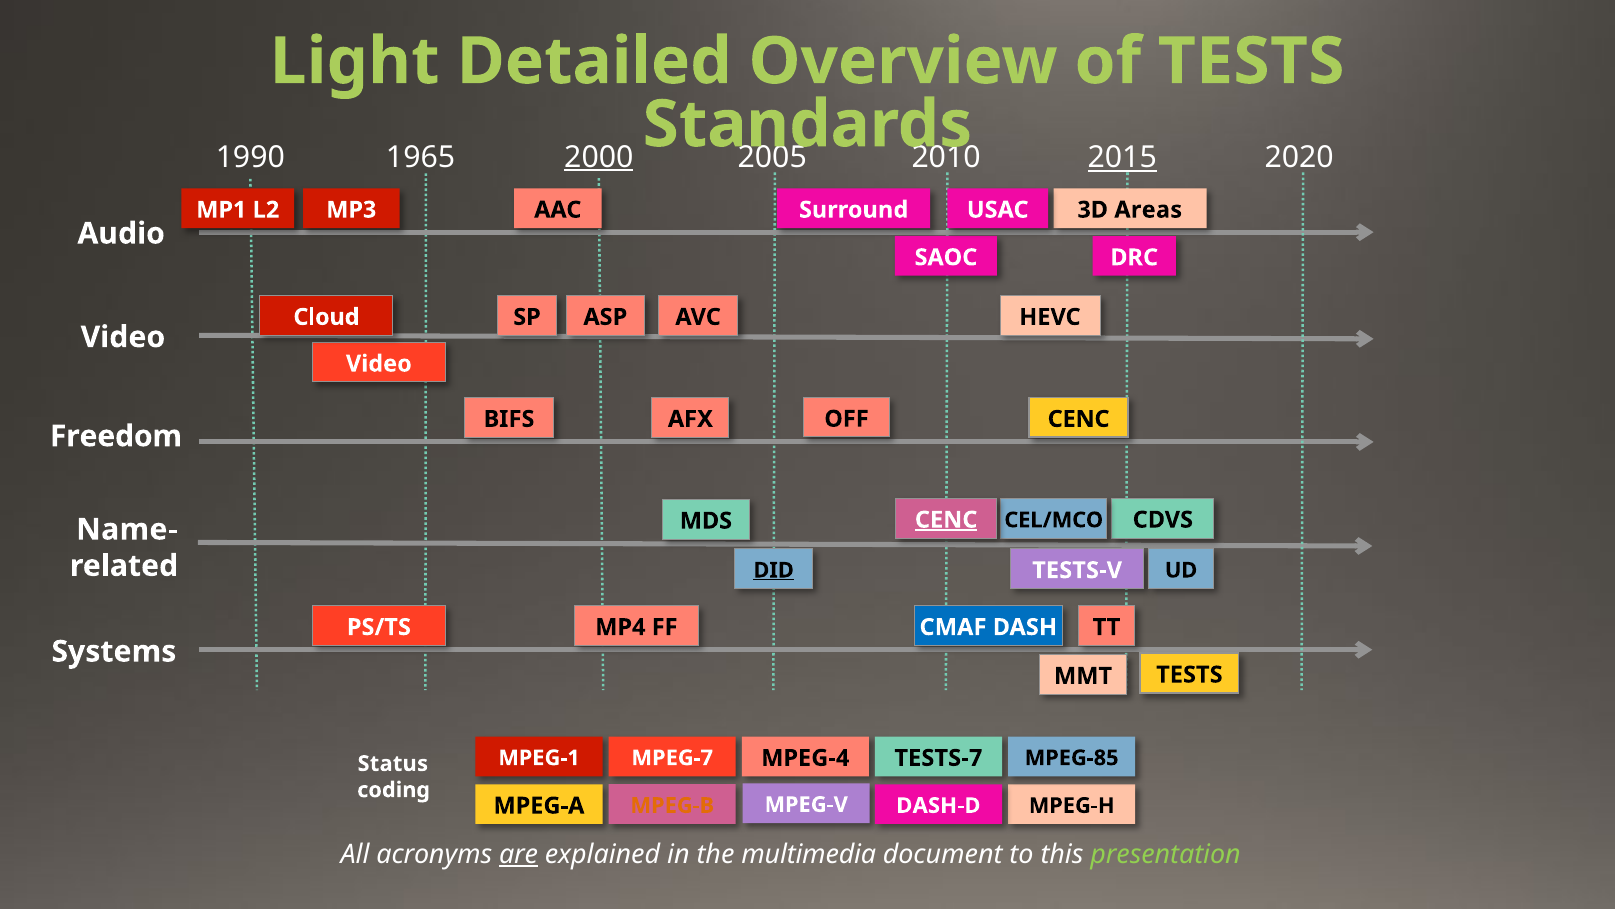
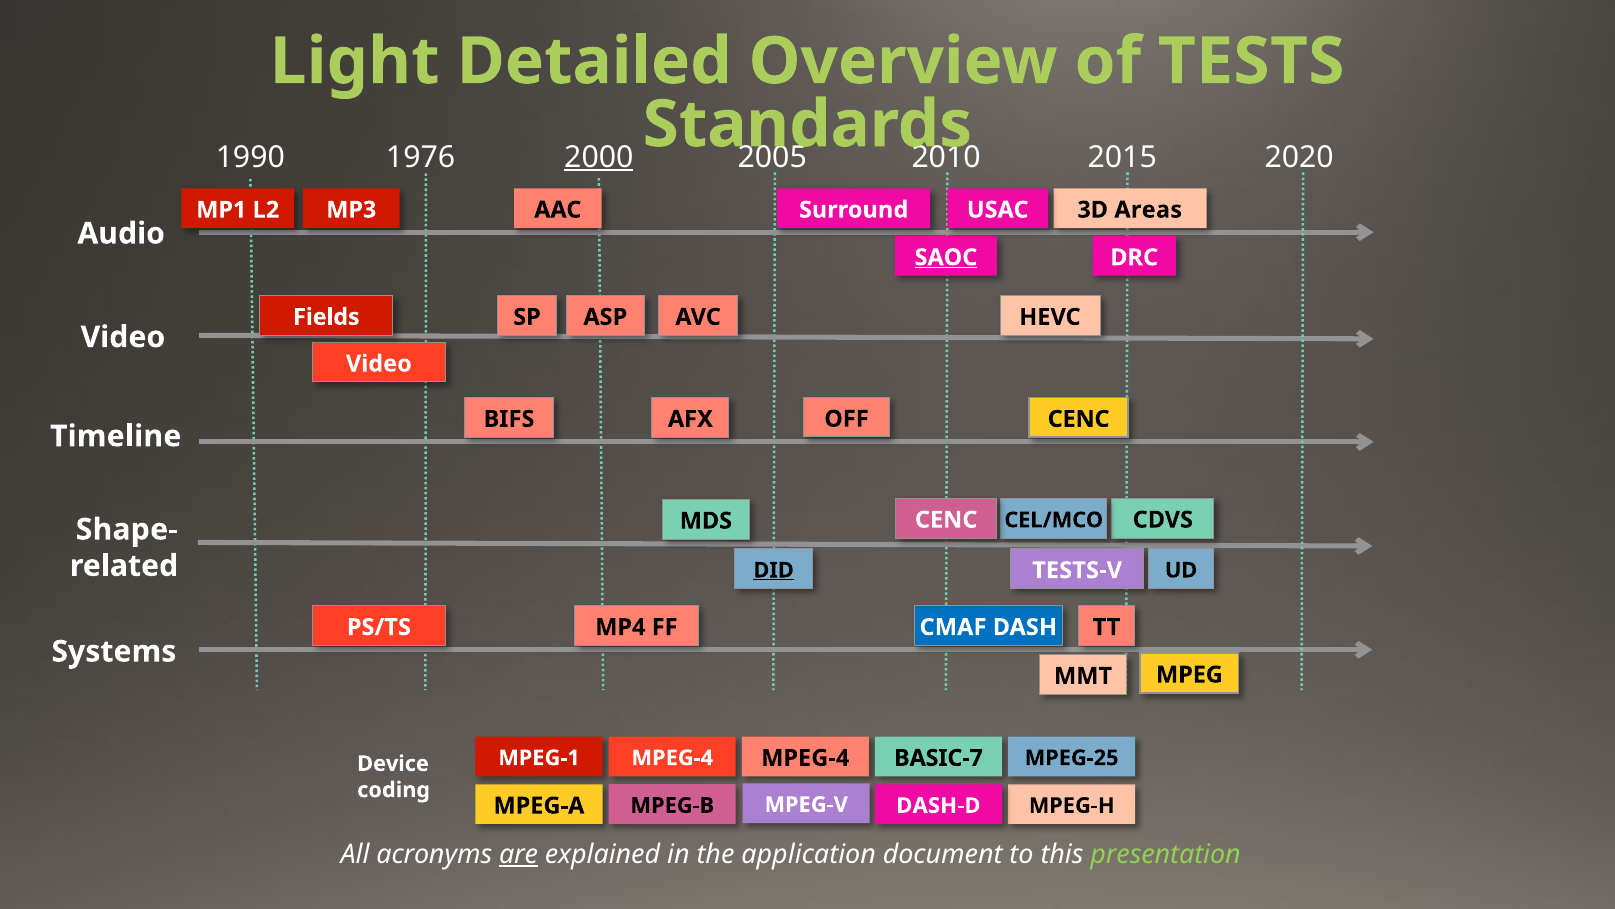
1965: 1965 -> 1976
2015 underline: present -> none
SAOC underline: none -> present
Cloud: Cloud -> Fields
Freedom: Freedom -> Timeline
CENC at (946, 519) underline: present -> none
Name-: Name- -> Shape-
TESTS at (1189, 674): TESTS -> MPEG
MPEG-1 MPEG-7: MPEG-7 -> MPEG-4
TESTS-7: TESTS-7 -> BASIC-7
MPEG-85: MPEG-85 -> MPEG-25
Status: Status -> Device
MPEG-B colour: orange -> black
multimedia: multimedia -> application
